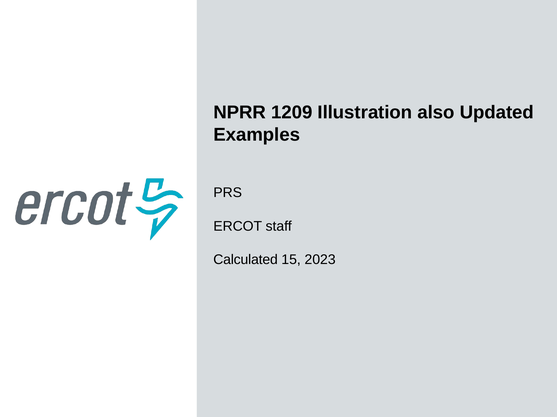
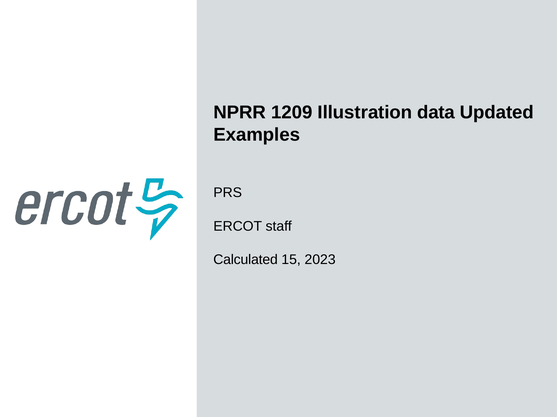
also: also -> data
